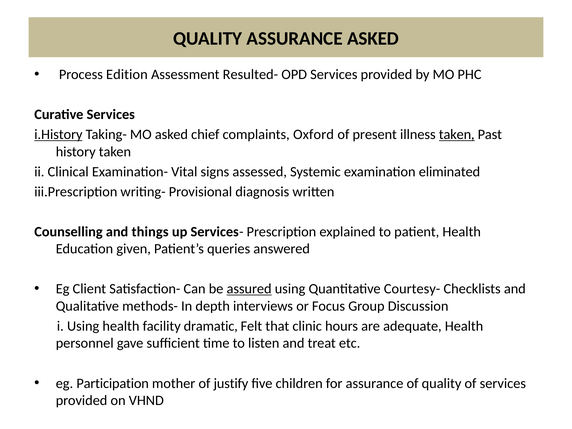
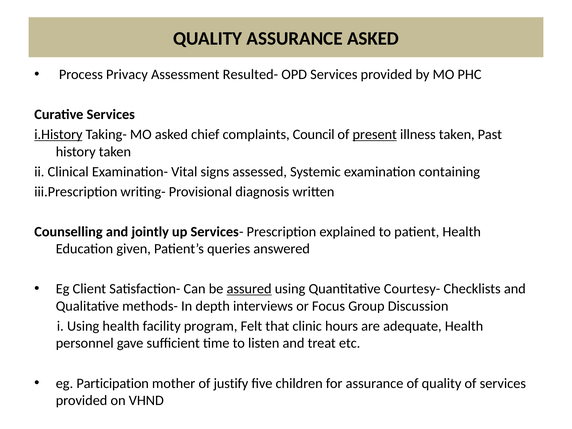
Edition: Edition -> Privacy
Oxford: Oxford -> Council
present underline: none -> present
taken at (457, 134) underline: present -> none
eliminated: eliminated -> containing
things: things -> jointly
dramatic: dramatic -> program
